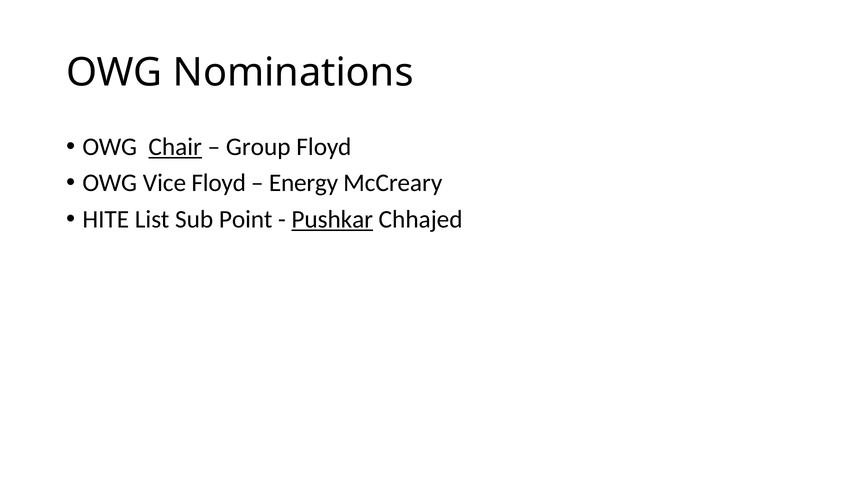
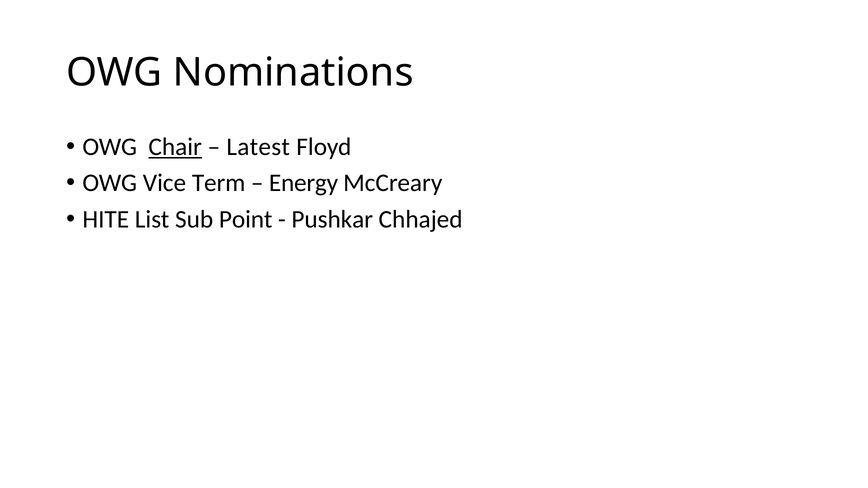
Group: Group -> Latest
Vice Floyd: Floyd -> Term
Pushkar underline: present -> none
